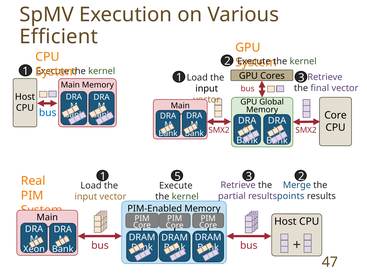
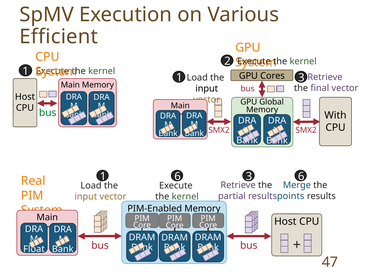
bus at (48, 113) colour: blue -> green
Core at (335, 115): Core -> With
1 5: 5 -> 6
3 2: 2 -> 6
Xeon: Xeon -> Float
